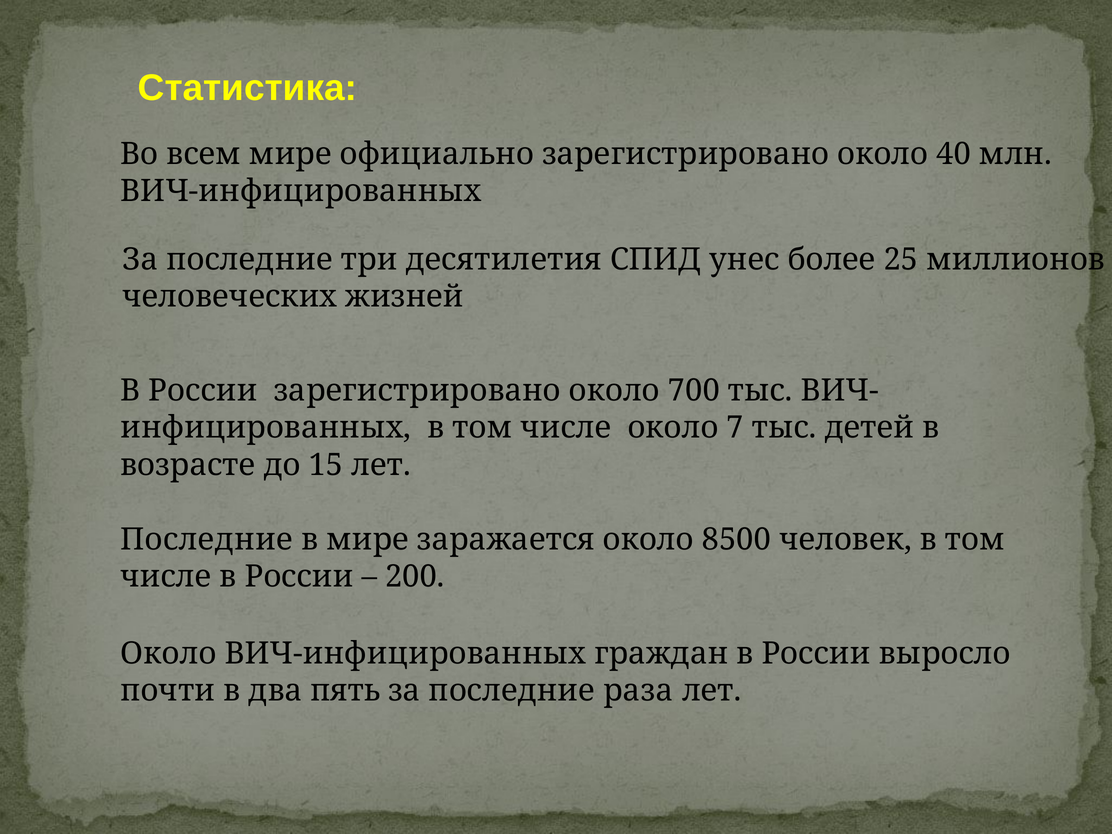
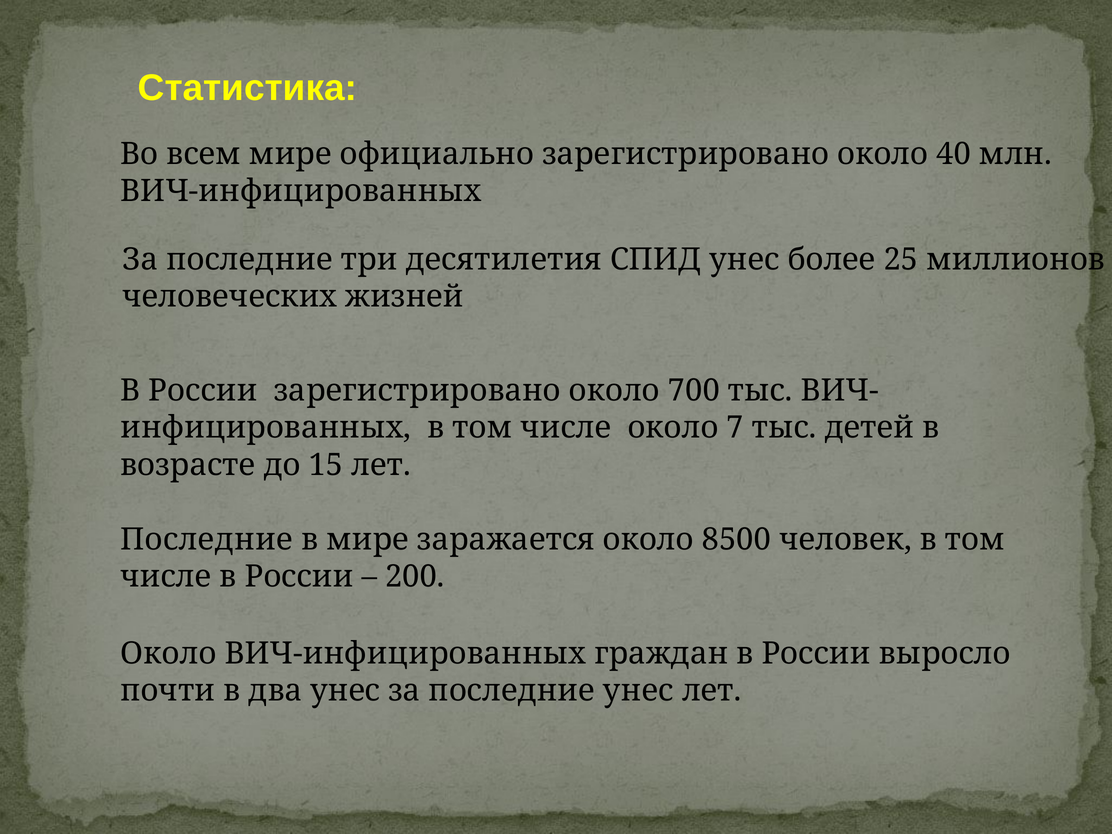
два пять: пять -> унес
последние раза: раза -> унес
